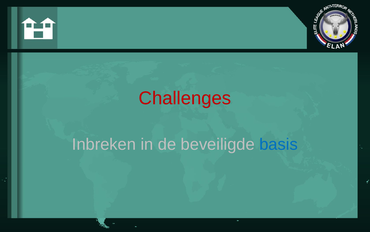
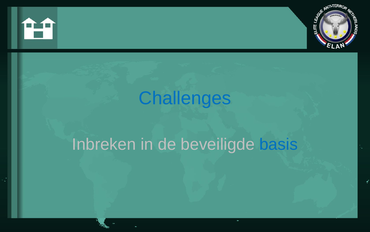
Challenges colour: red -> blue
